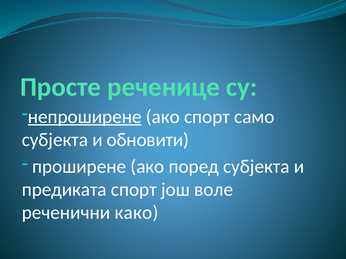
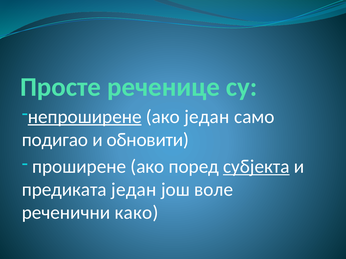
ако спорт: спорт -> један
субјекта at (55, 140): субјекта -> подигао
субјекта at (256, 167) underline: none -> present
предиката спорт: спорт -> један
